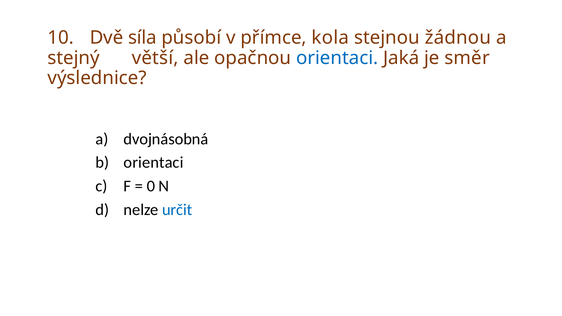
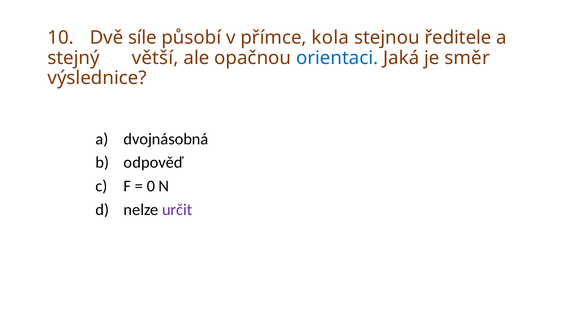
síla: síla -> síle
žádnou: žádnou -> ředitele
orientaci at (154, 163): orientaci -> odpověď
určit colour: blue -> purple
